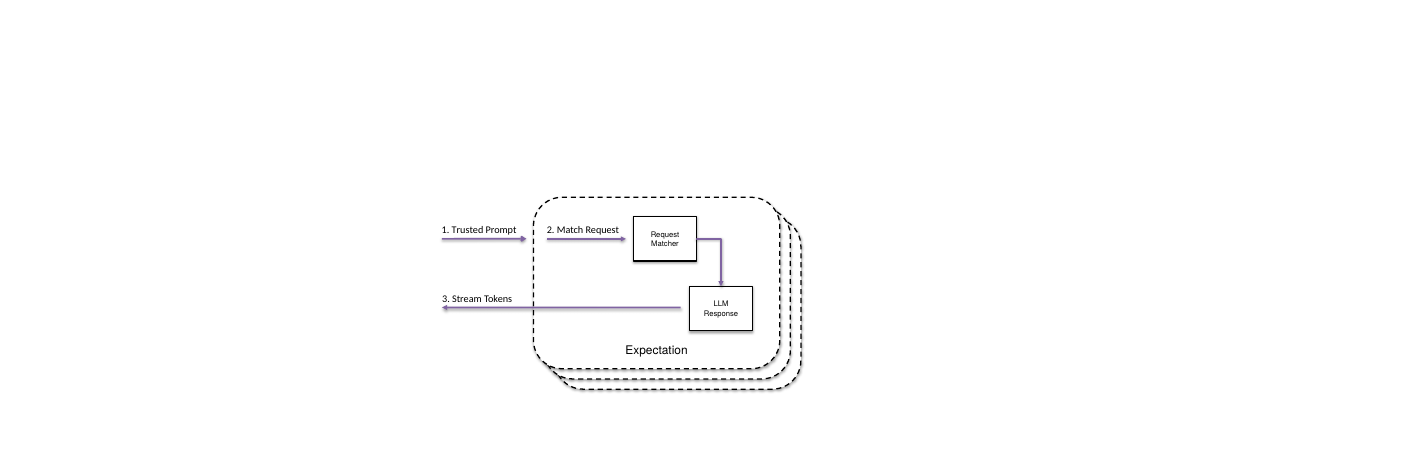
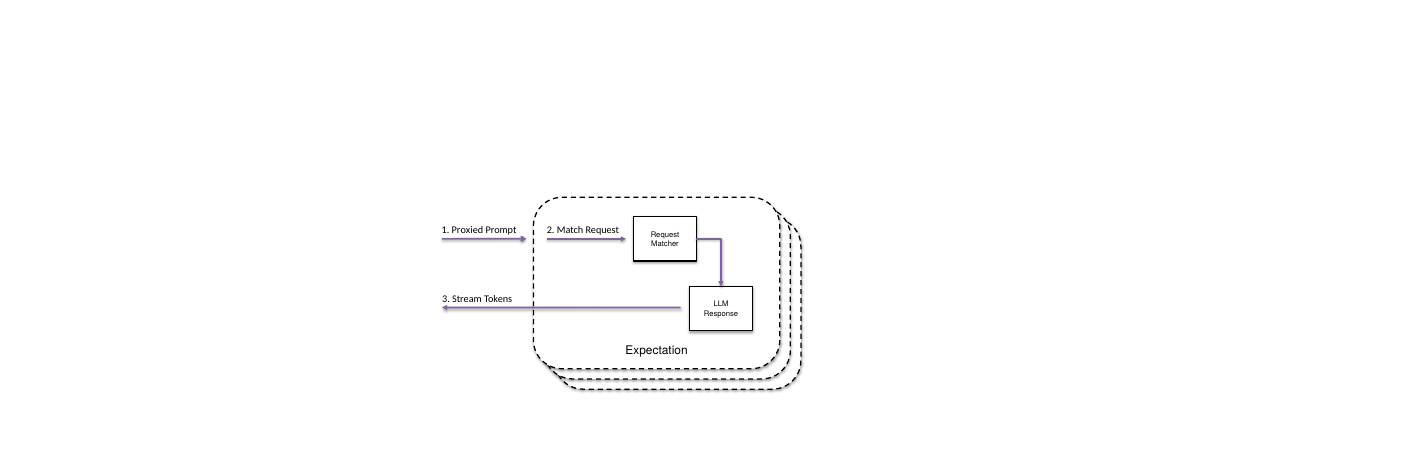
Trusted: Trusted -> Proxied
